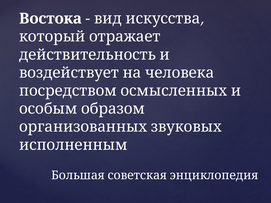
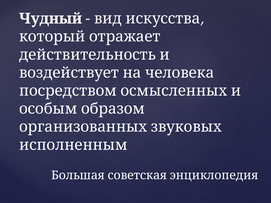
Востока: Востока -> Чудный
